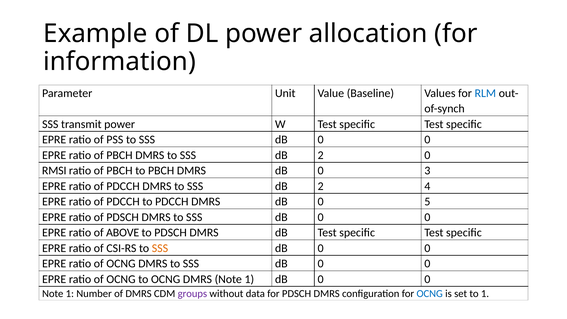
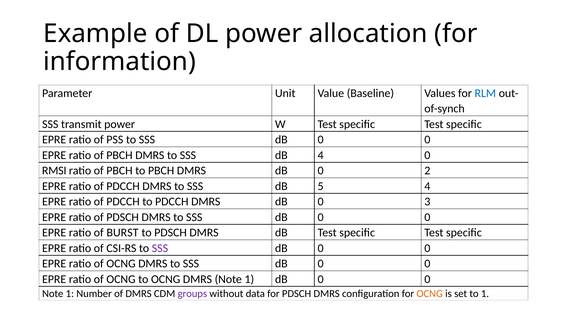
2 at (321, 155): 2 -> 4
3: 3 -> 2
2 at (321, 186): 2 -> 5
5: 5 -> 3
ABOVE: ABOVE -> BURST
SSS at (160, 248) colour: orange -> purple
OCNG at (430, 294) colour: blue -> orange
